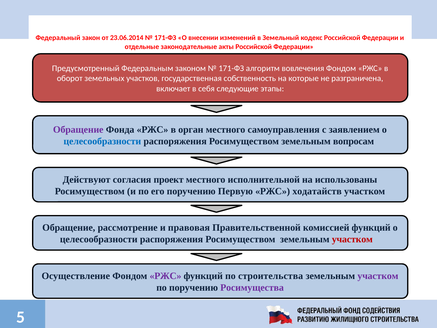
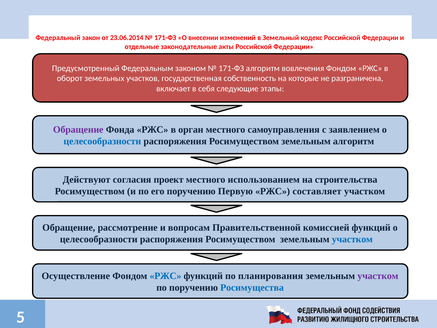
земельным вопросам: вопросам -> алгоритм
исполнительной: исполнительной -> использованием
использованы: использованы -> строительства
ходатайств: ходатайств -> составляет
правовая: правовая -> вопросам
участком at (352, 239) colour: red -> blue
РЖС at (165, 276) colour: purple -> blue
строительства: строительства -> планирования
Росимущества colour: purple -> blue
